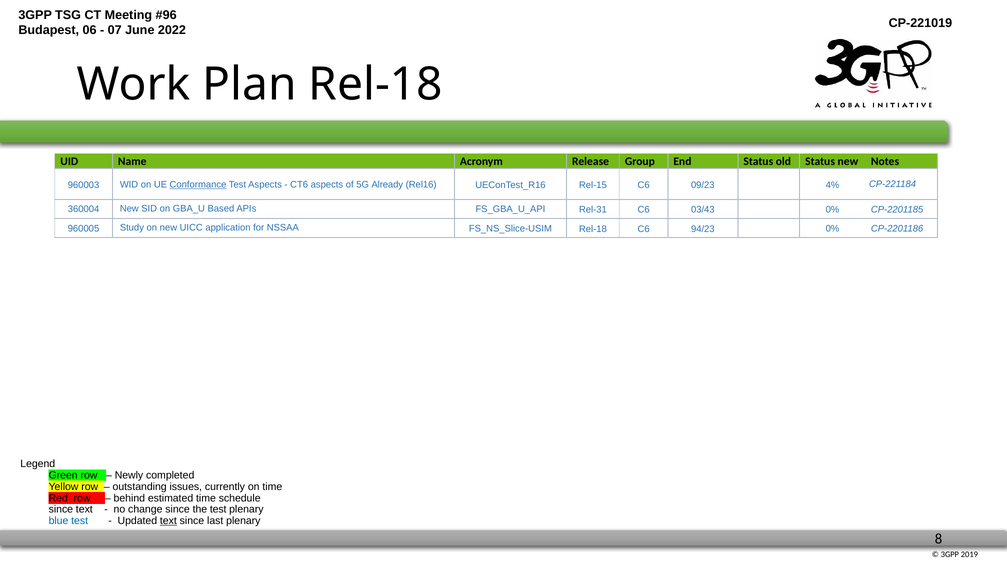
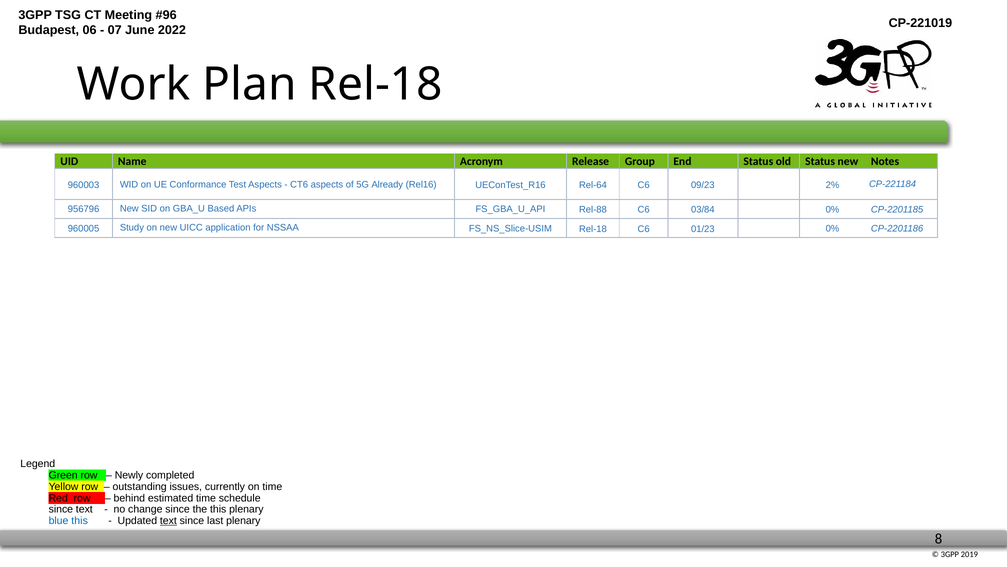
Conformance underline: present -> none
Rel-15: Rel-15 -> Rel-64
4%: 4% -> 2%
360004: 360004 -> 956796
Rel-31: Rel-31 -> Rel-88
03/43: 03/43 -> 03/84
94/23: 94/23 -> 01/23
the test: test -> this
blue test: test -> this
